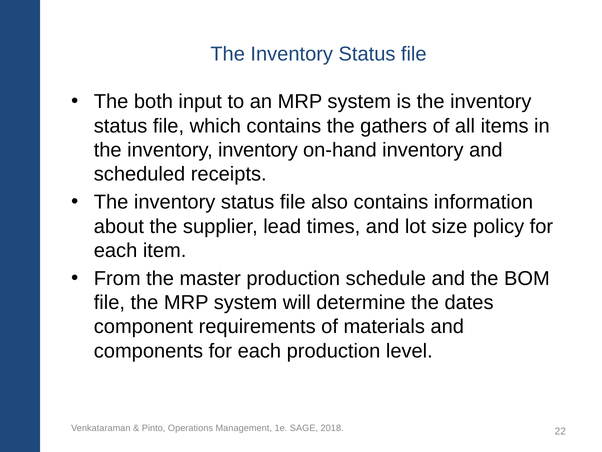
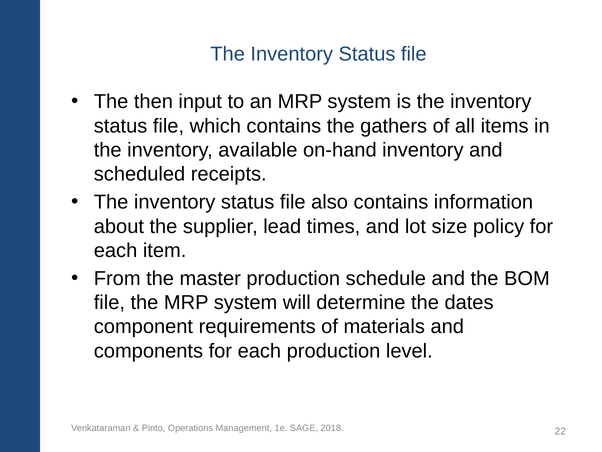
both: both -> then
inventory inventory: inventory -> available
